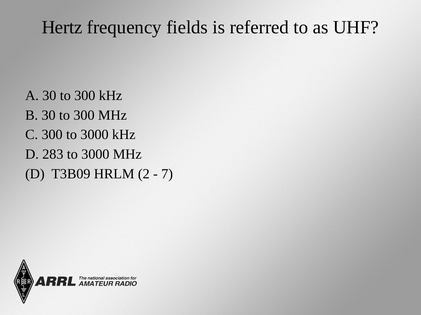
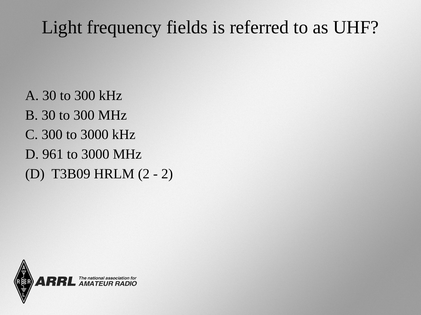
Hertz: Hertz -> Light
283: 283 -> 961
7 at (167, 174): 7 -> 2
